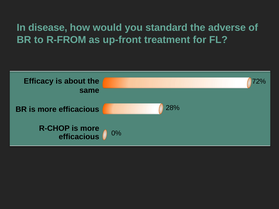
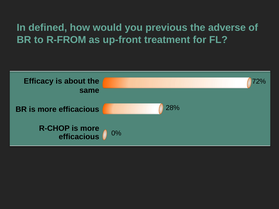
disease: disease -> defined
standard: standard -> previous
